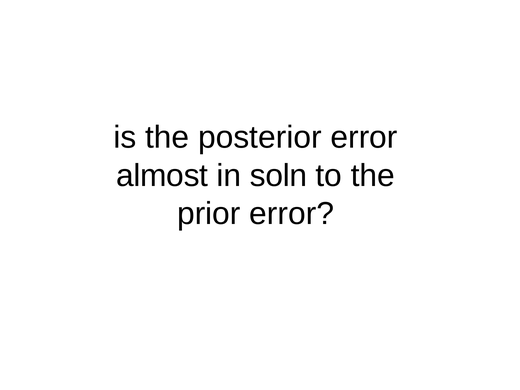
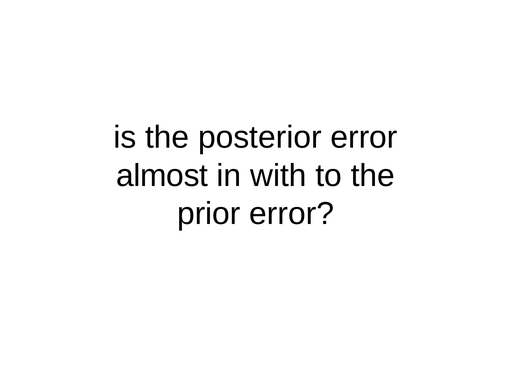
soln: soln -> with
